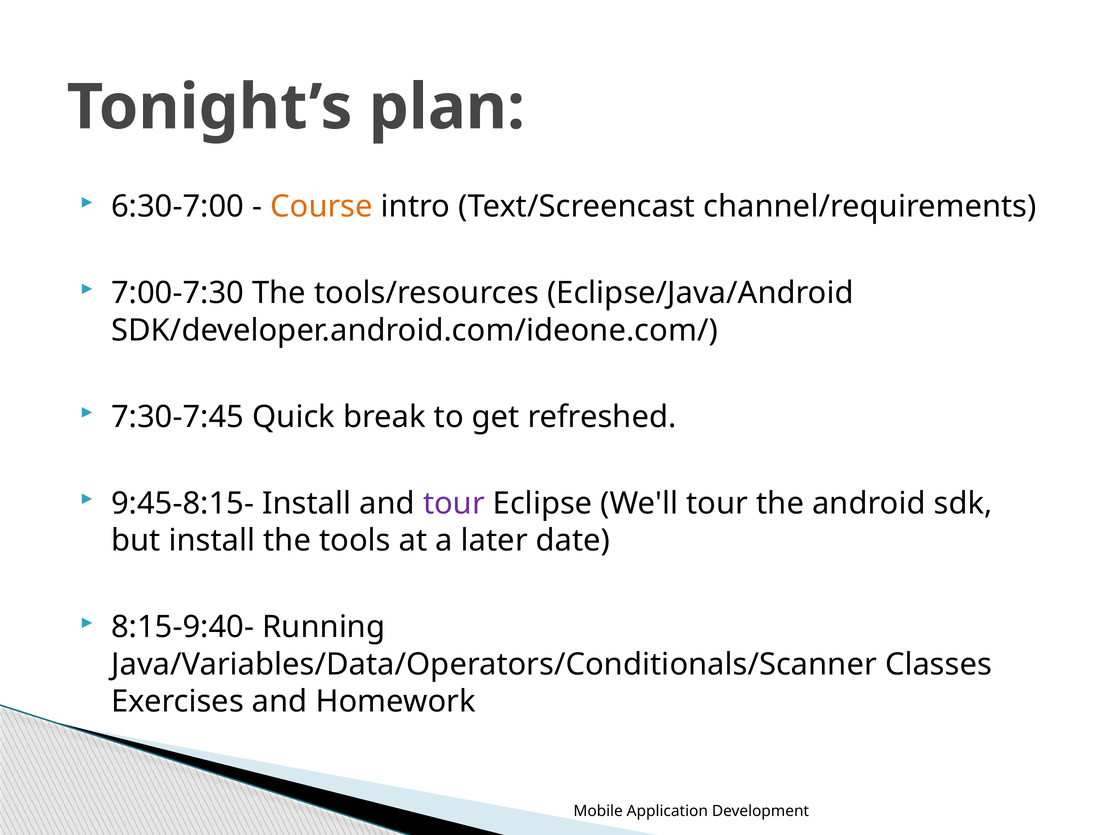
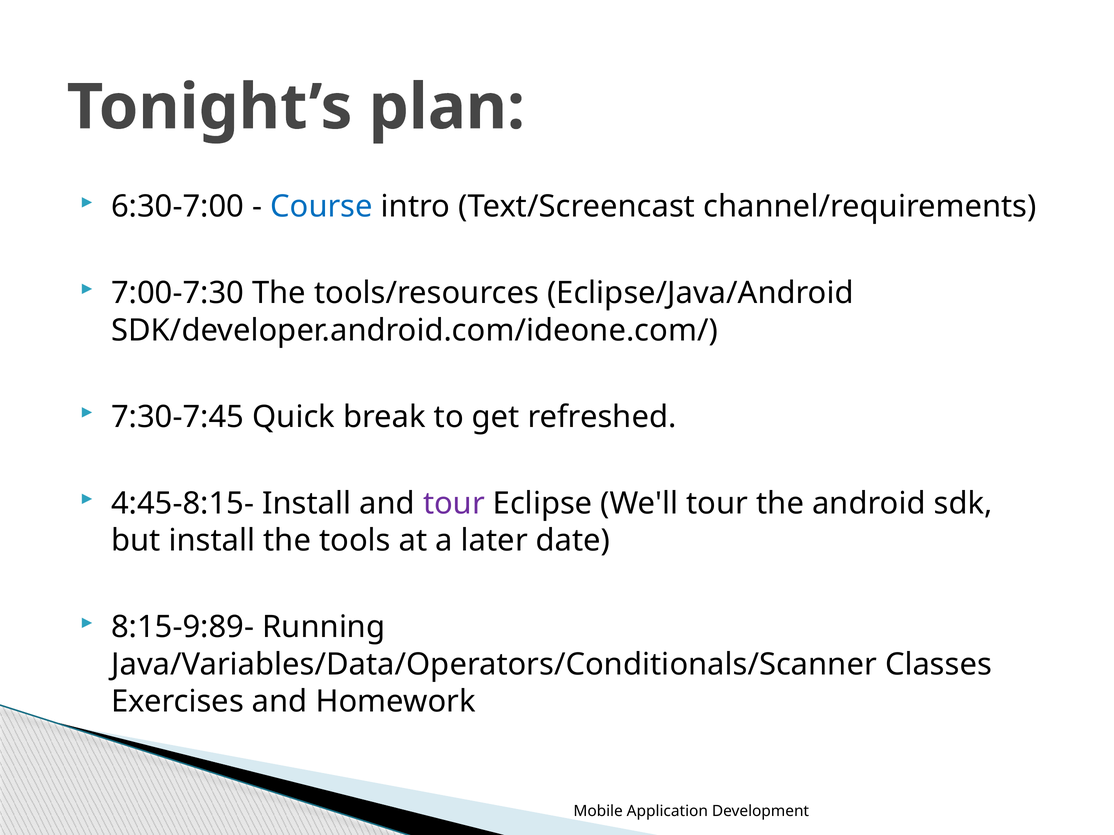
Course colour: orange -> blue
9:45-8:15-: 9:45-8:15- -> 4:45-8:15-
8:15-9:40-: 8:15-9:40- -> 8:15-9:89-
